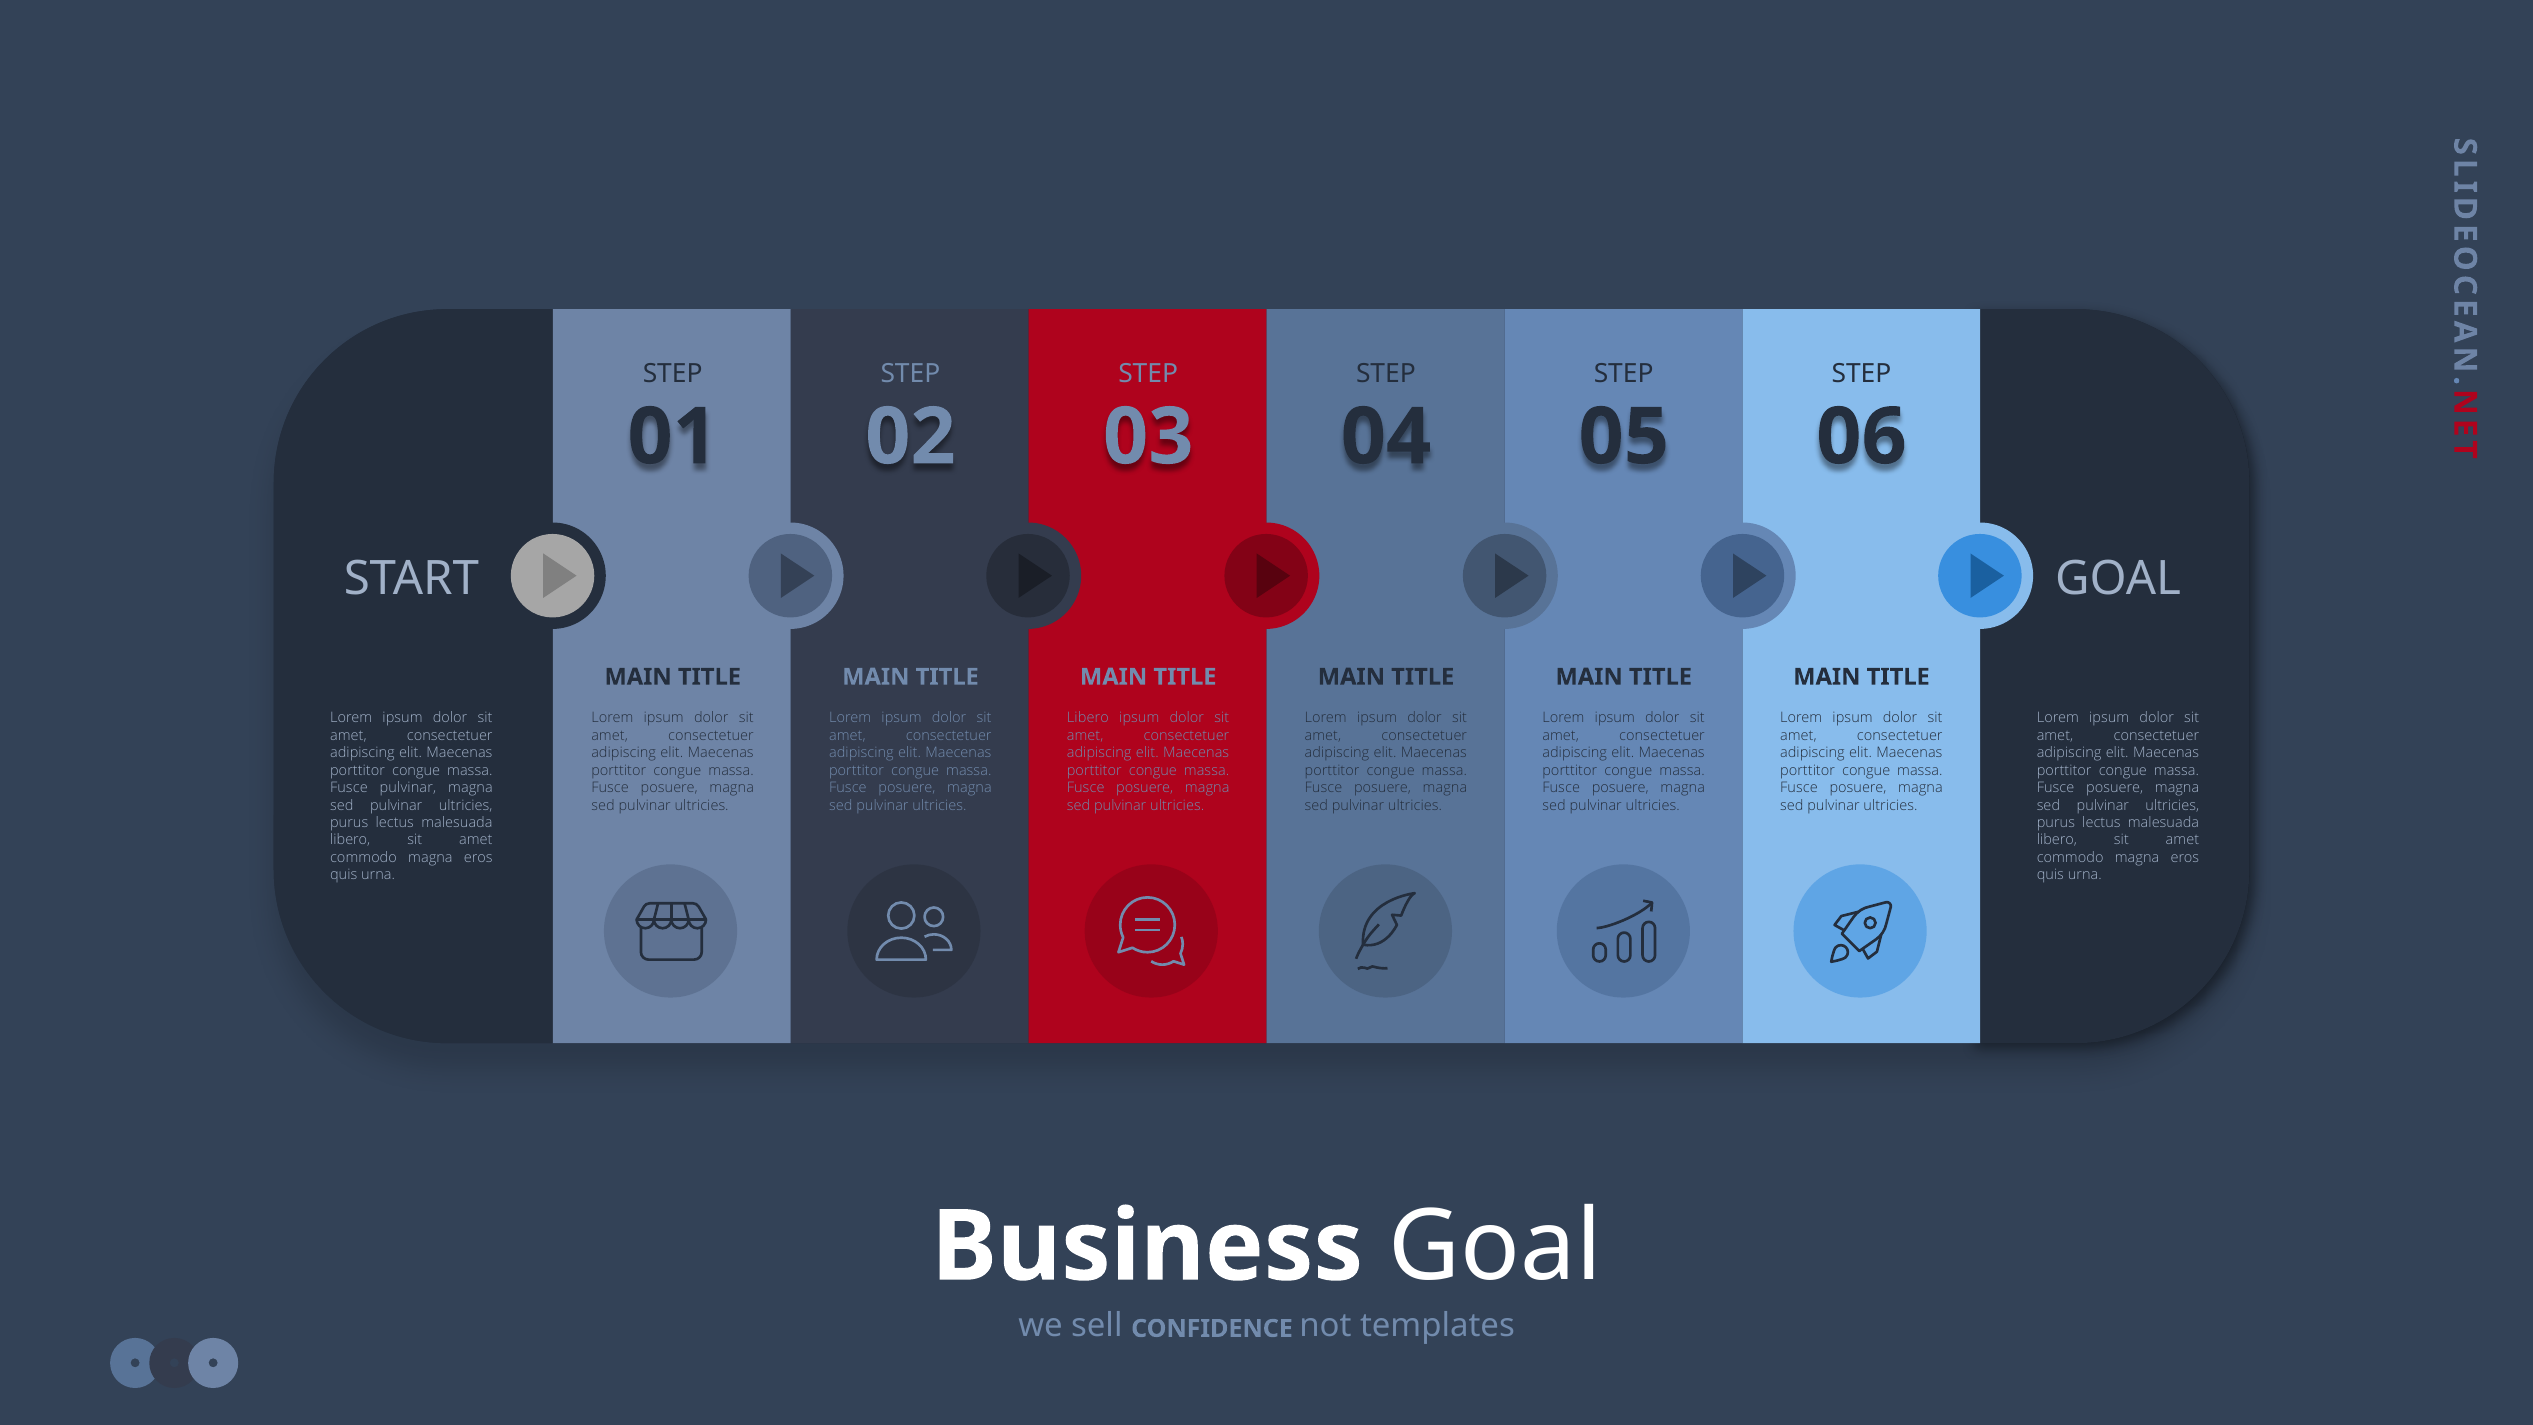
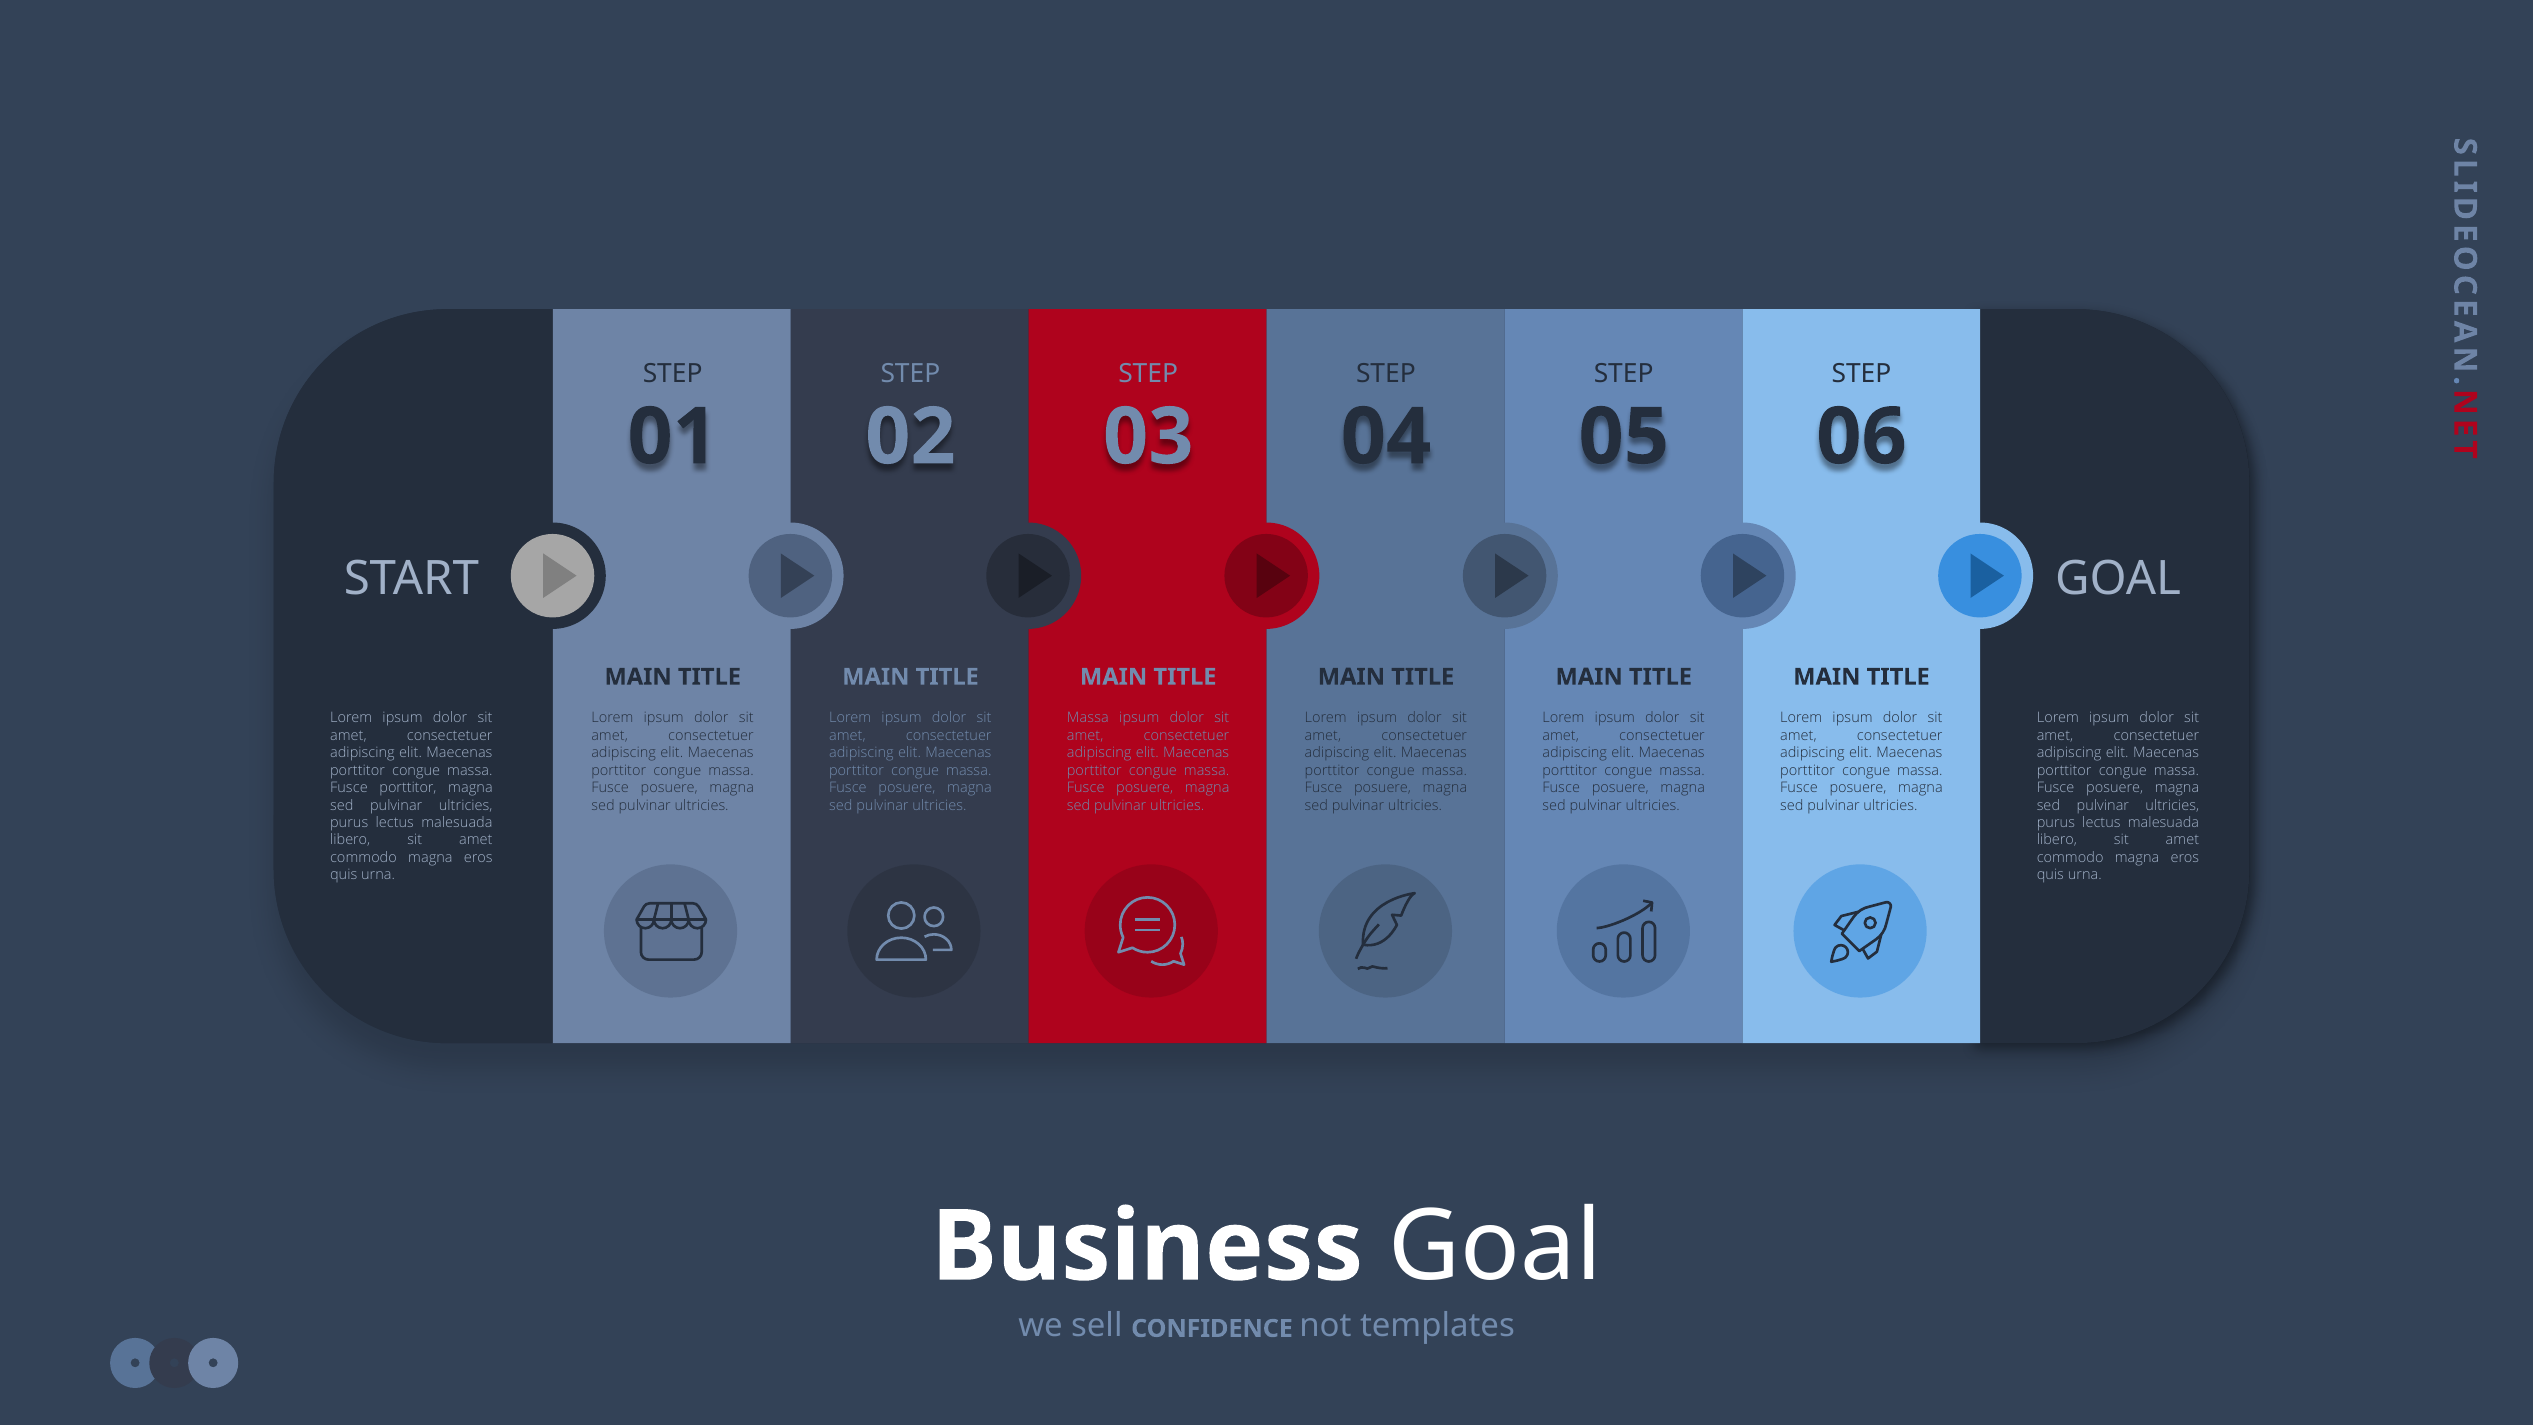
Libero at (1088, 718): Libero -> Massa
Fusce pulvinar: pulvinar -> porttitor
